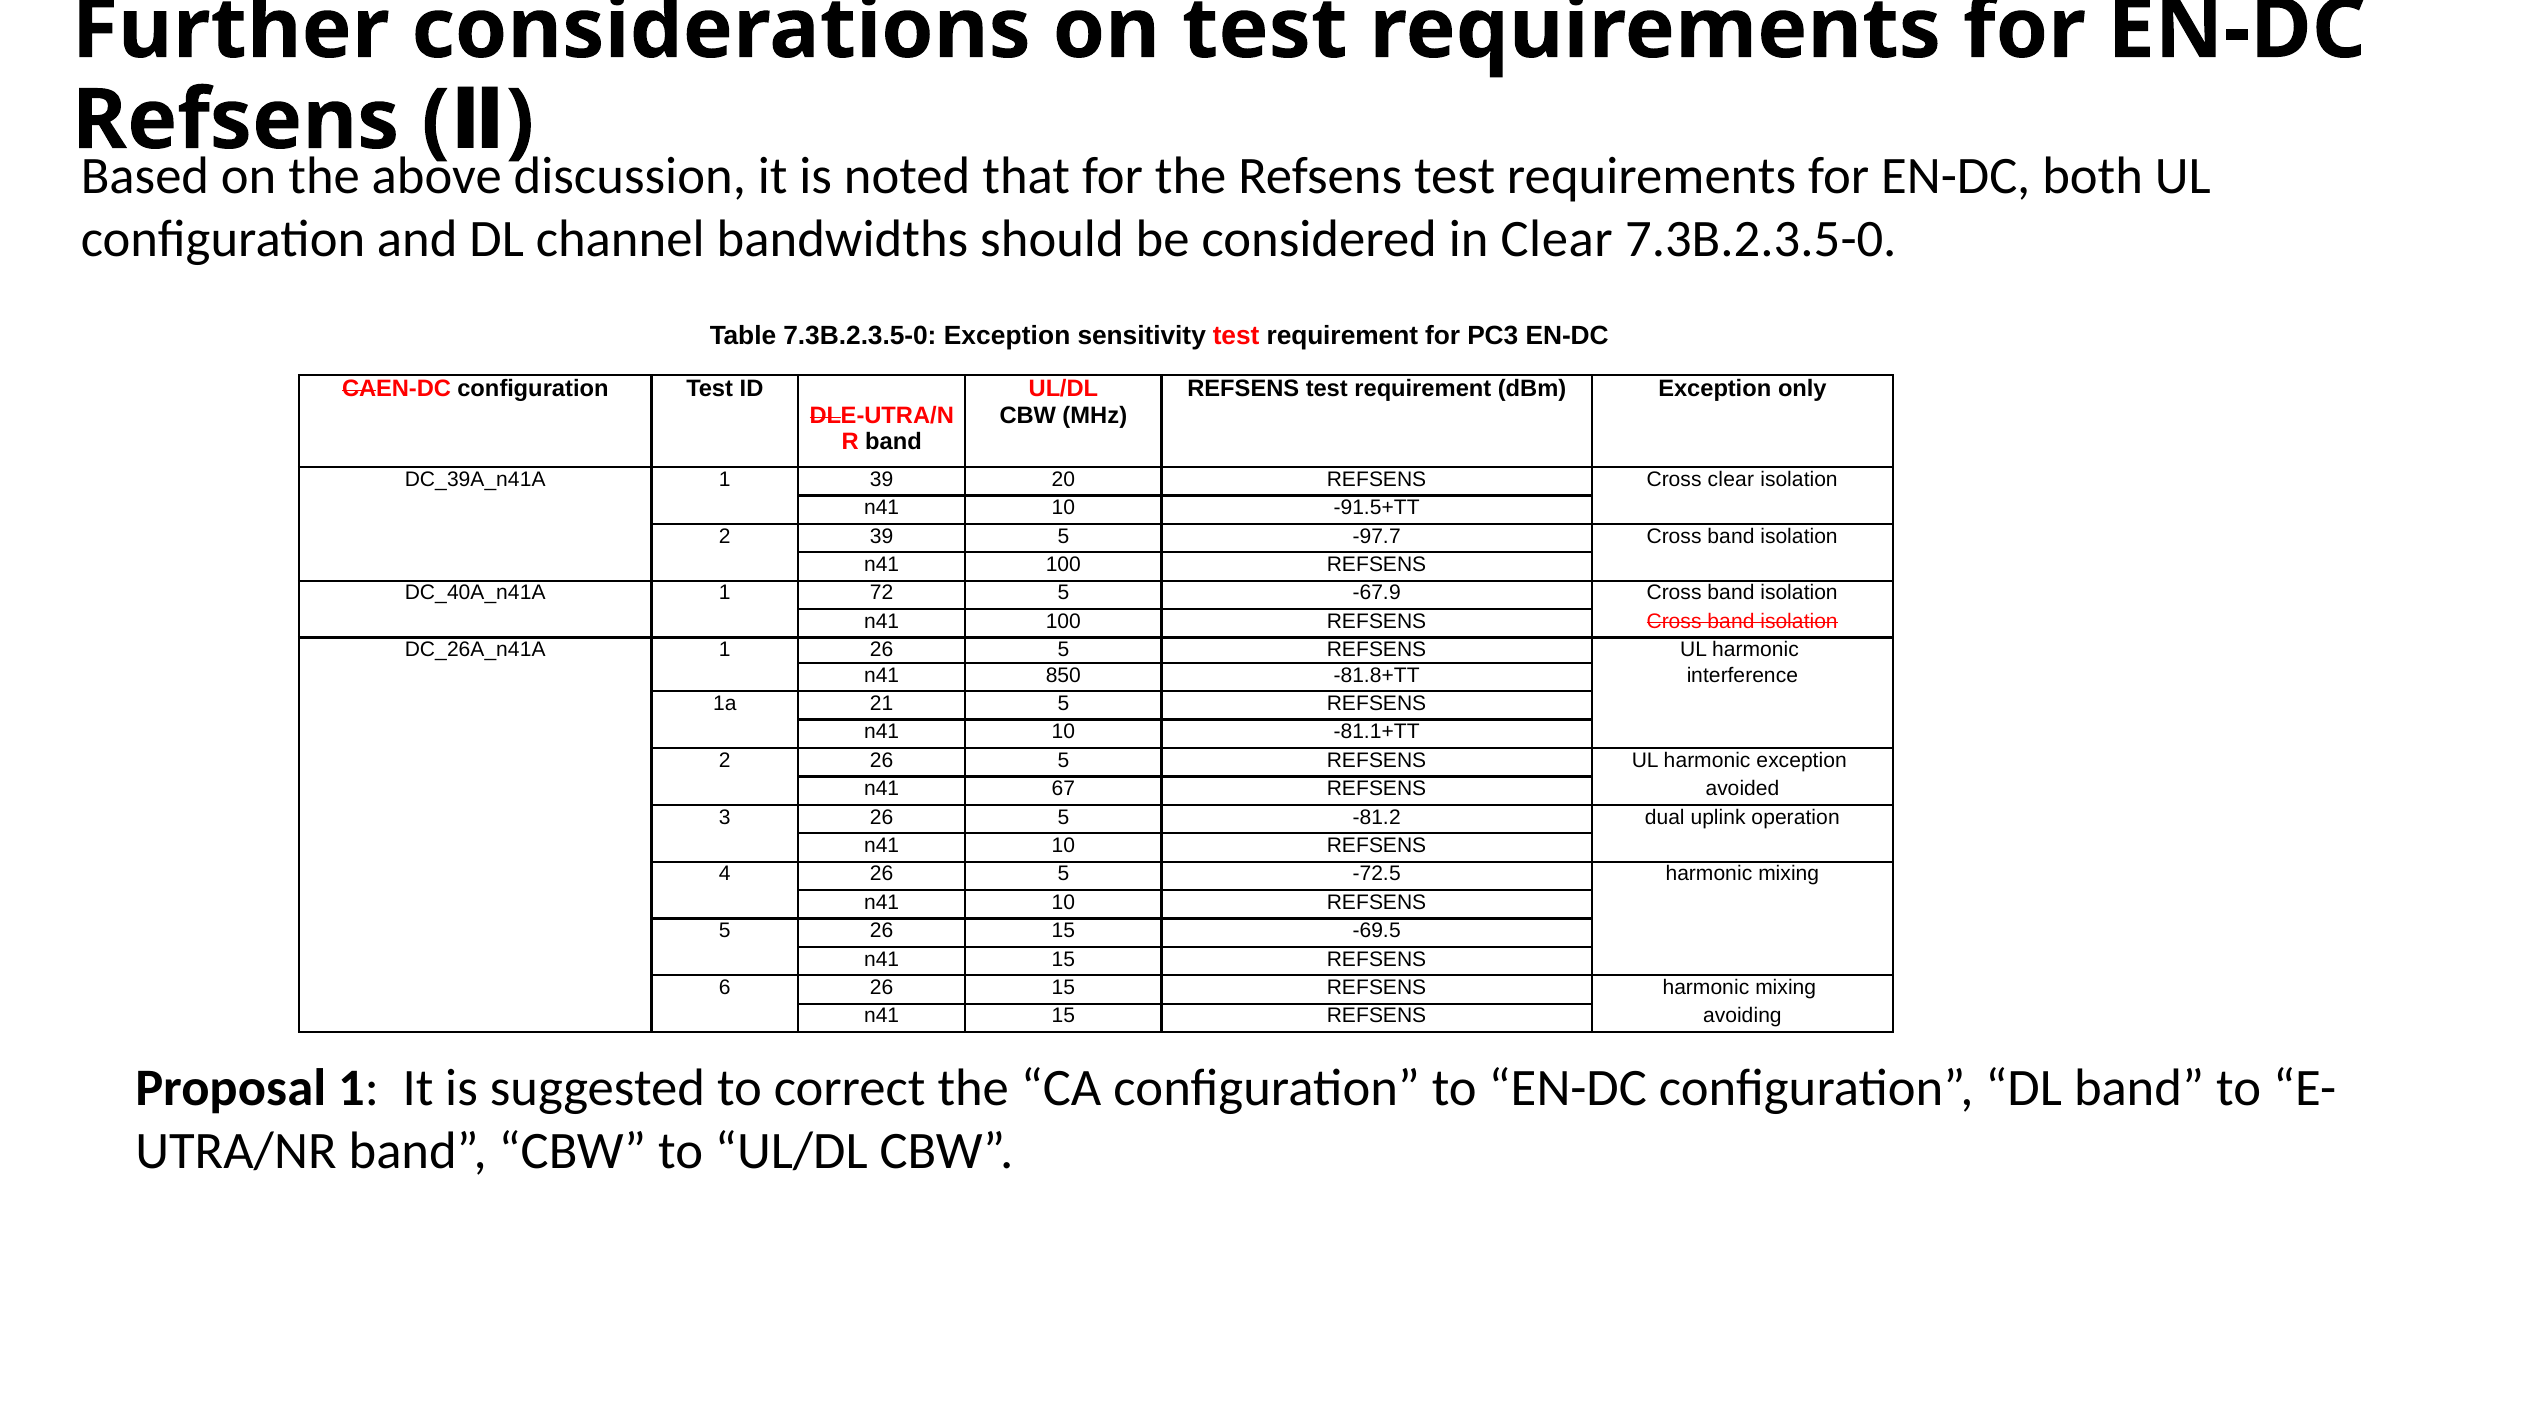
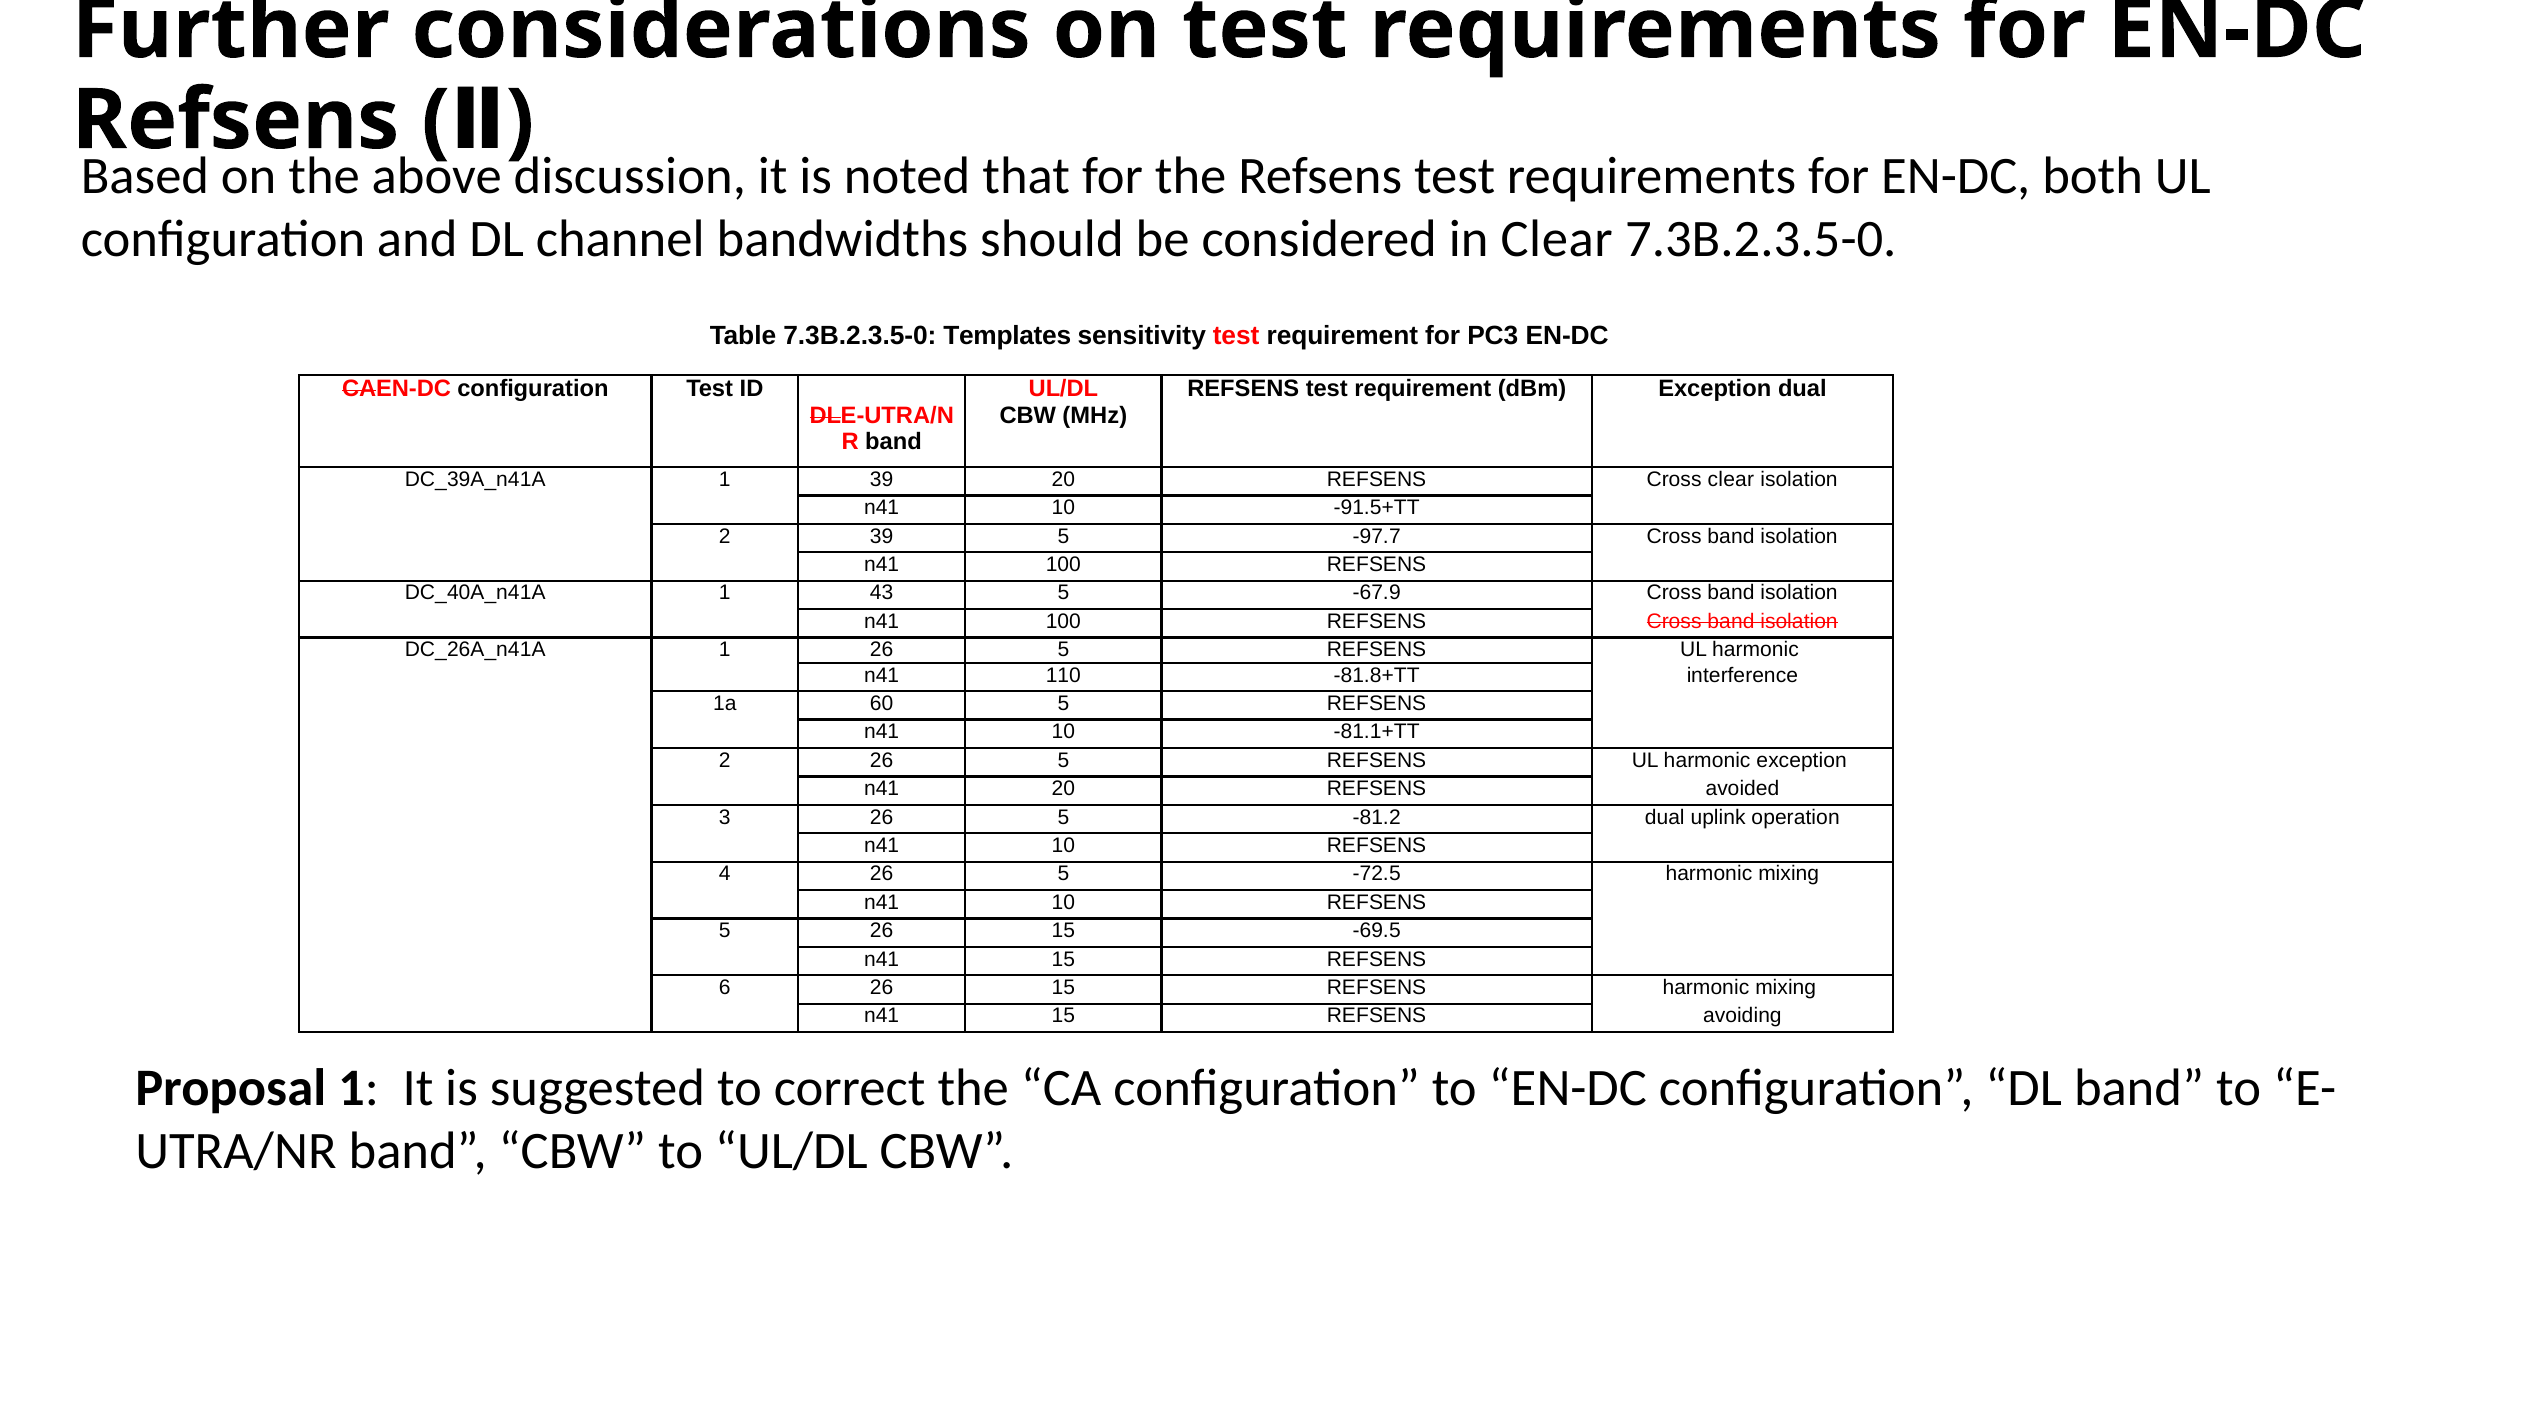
7.3B.2.3.5-0 Exception: Exception -> Templates
Exception only: only -> dual
72: 72 -> 43
850: 850 -> 110
21: 21 -> 60
n41 67: 67 -> 20
